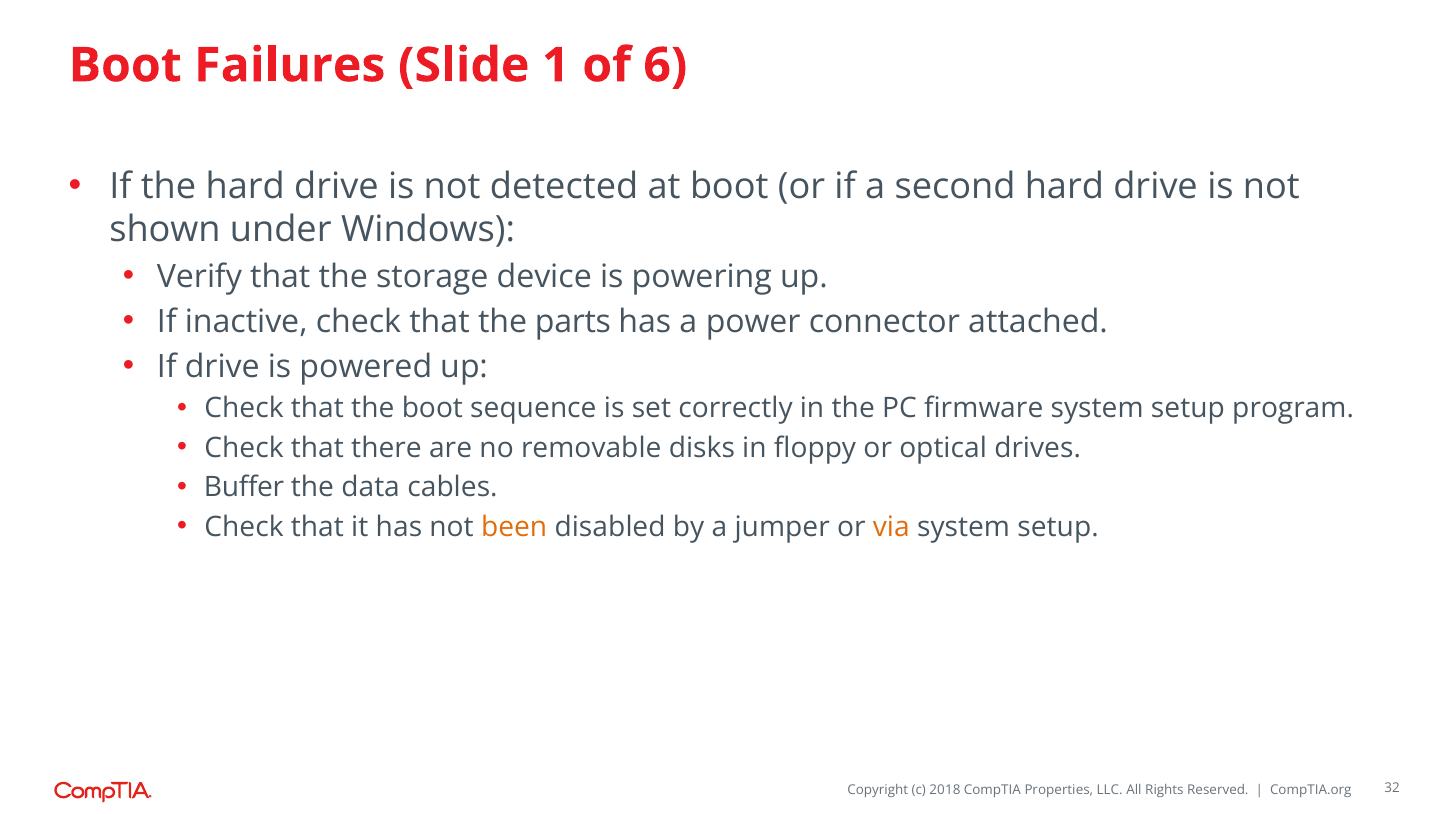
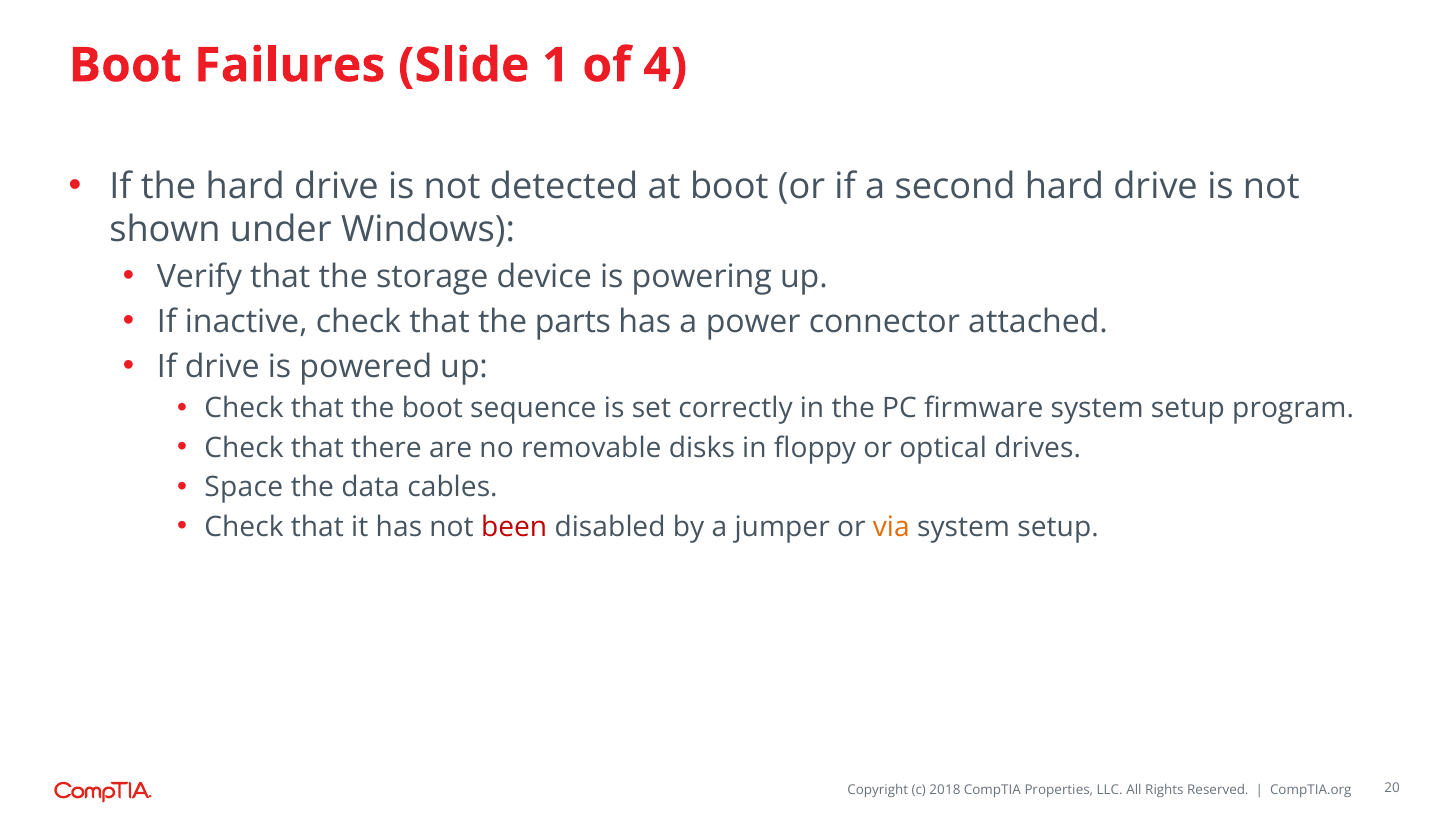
6: 6 -> 4
Buffer: Buffer -> Space
been colour: orange -> red
32: 32 -> 20
